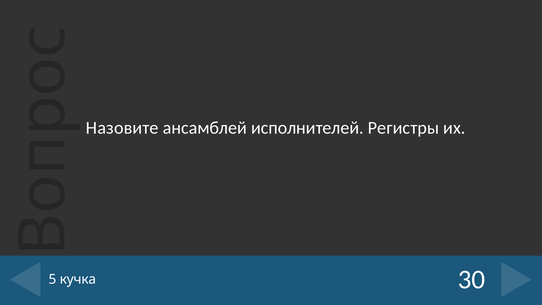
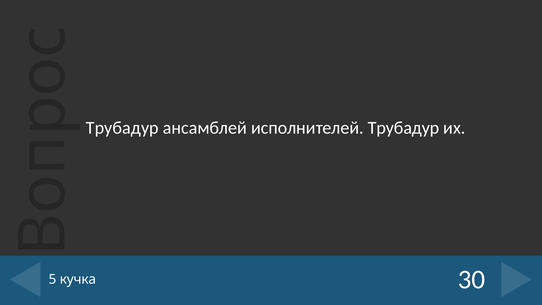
Назовите at (122, 128): Назовите -> Трубадур
исполнителей Регистры: Регистры -> Трубадур
